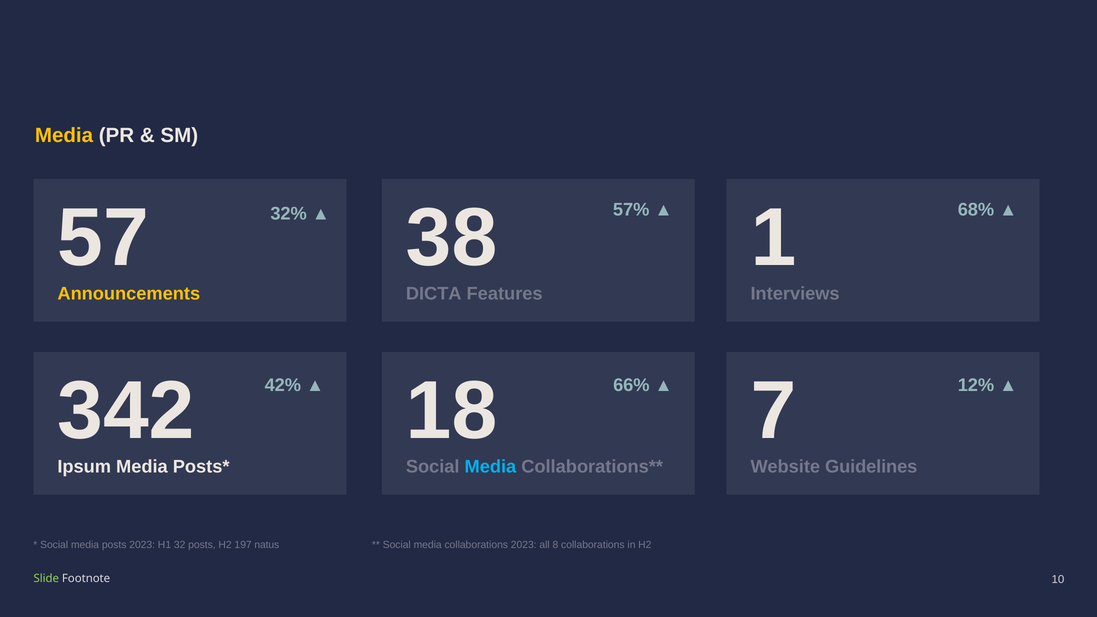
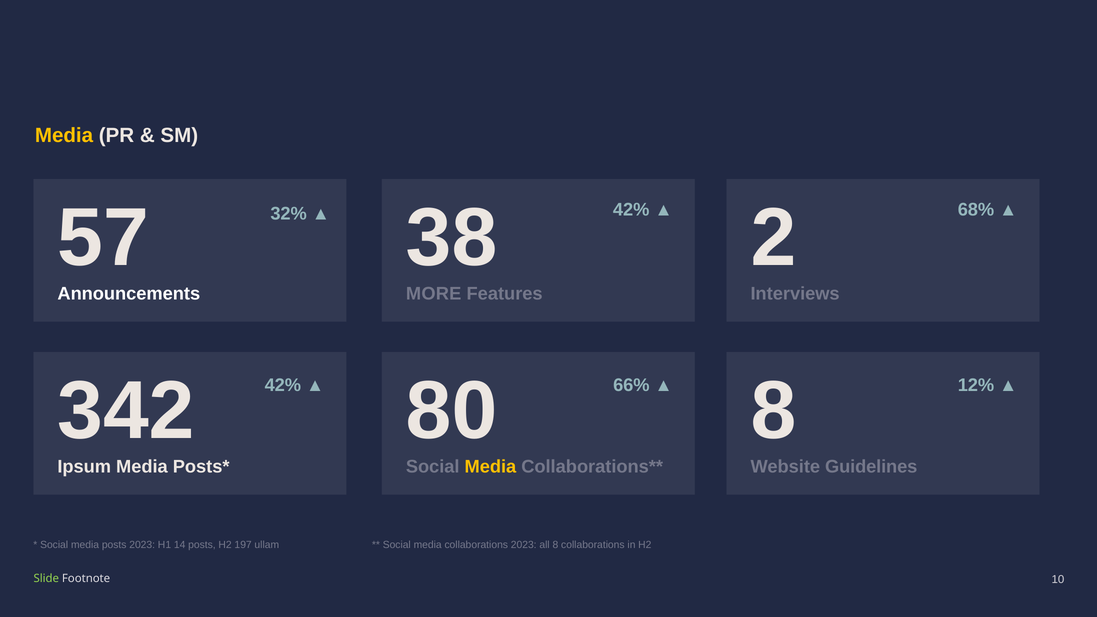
57% at (631, 210): 57% -> 42%
1: 1 -> 2
Announcements colour: yellow -> white
DICTA: DICTA -> MORE
18: 18 -> 80
7 at (773, 411): 7 -> 8
Media at (490, 467) colour: light blue -> yellow
32: 32 -> 14
natus: natus -> ullam
